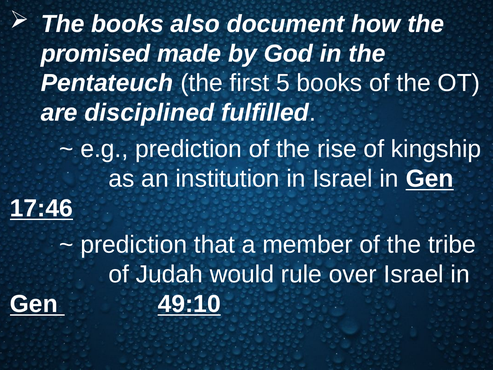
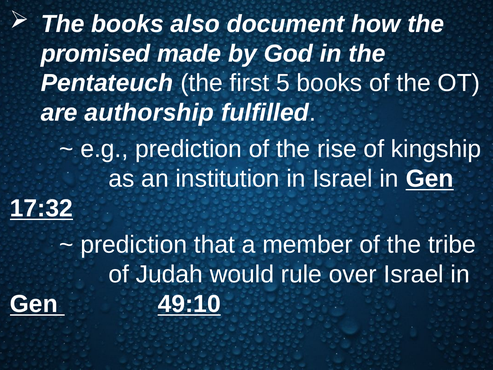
disciplined: disciplined -> authorship
17:46: 17:46 -> 17:32
